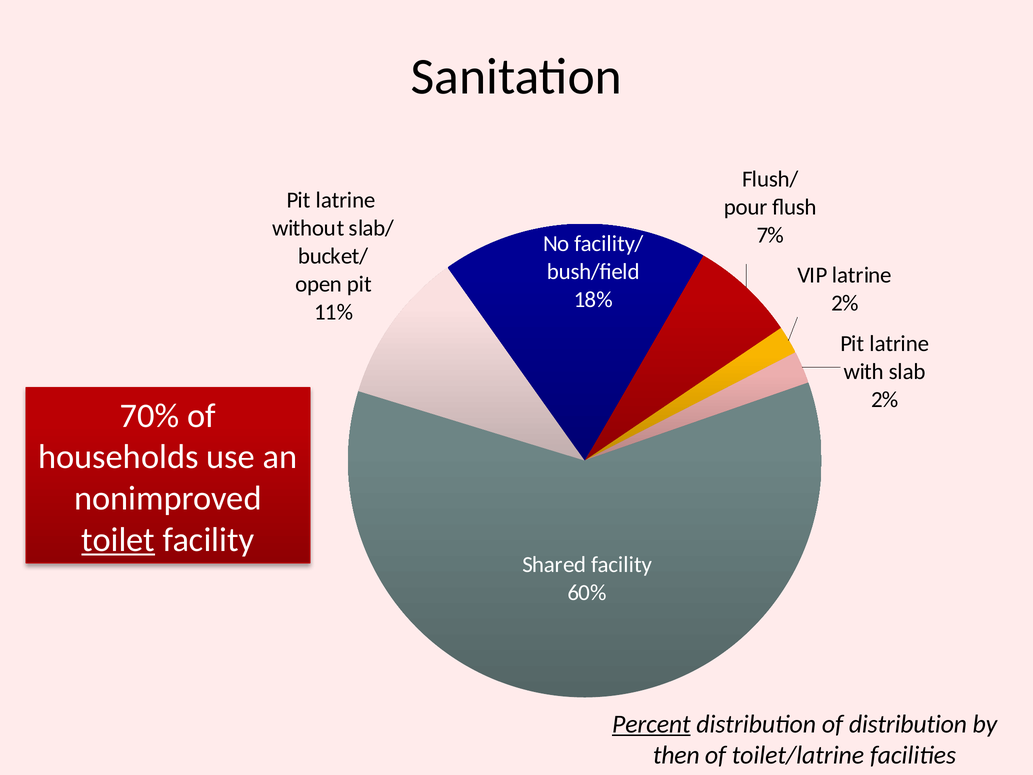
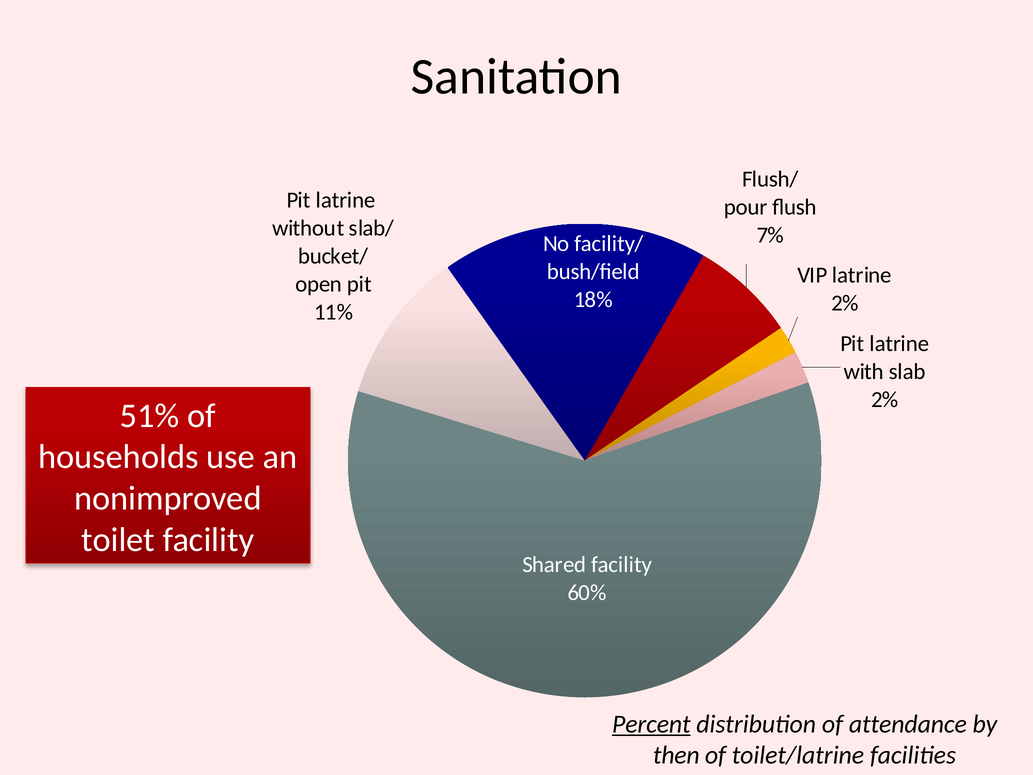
70%: 70% -> 51%
toilet underline: present -> none
of distribution: distribution -> attendance
